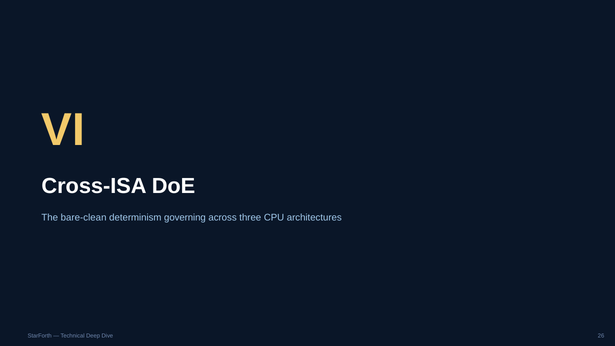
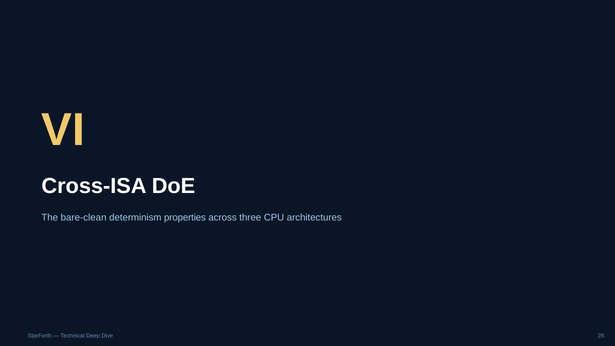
governing: governing -> properties
